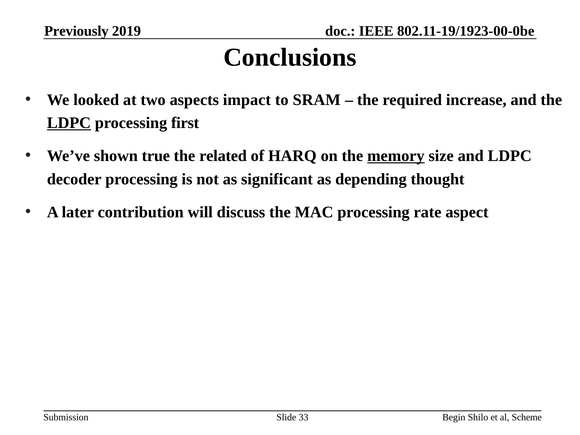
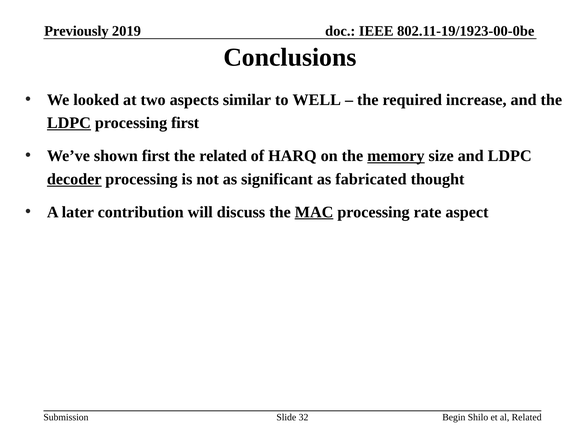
impact: impact -> similar
SRAM: SRAM -> WELL
shown true: true -> first
decoder underline: none -> present
depending: depending -> fabricated
MAC underline: none -> present
33: 33 -> 32
al Scheme: Scheme -> Related
